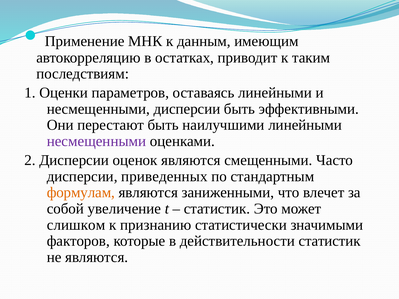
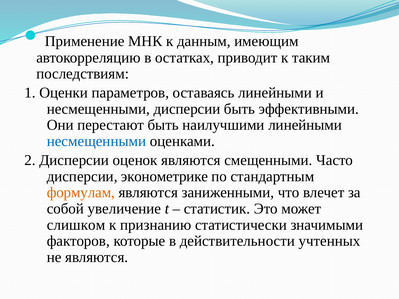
несмещенными at (96, 141) colour: purple -> blue
приведенных: приведенных -> эконометрике
действительности статистик: статистик -> учтенных
